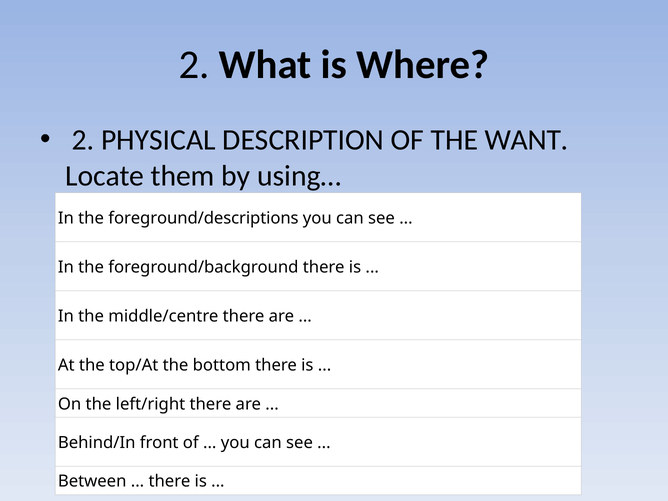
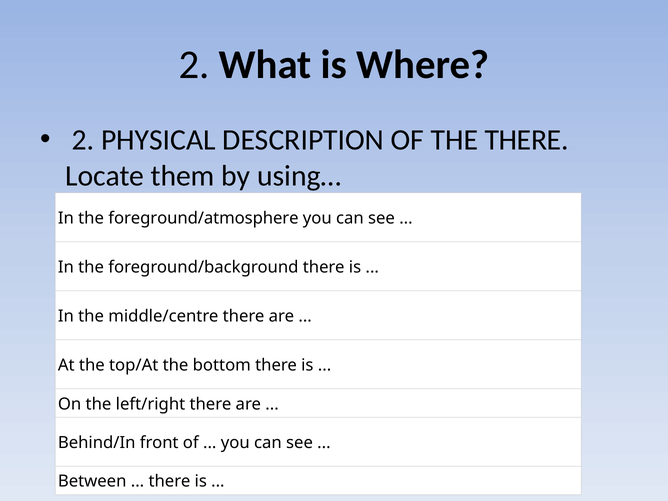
THE WANT: WANT -> THERE
foreground/descriptions: foreground/descriptions -> foreground/atmosphere
